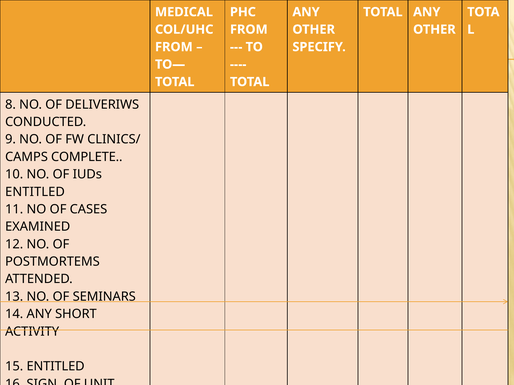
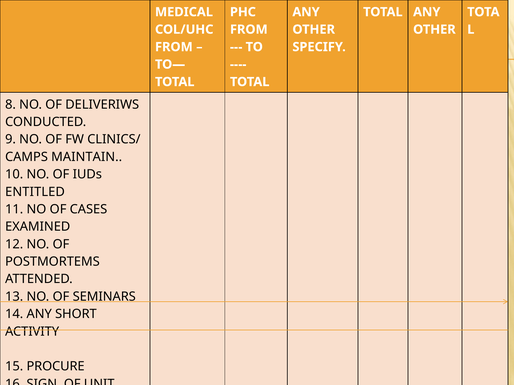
COMPLETE: COMPLETE -> MAINTAIN
15 ENTITLED: ENTITLED -> PROCURE
